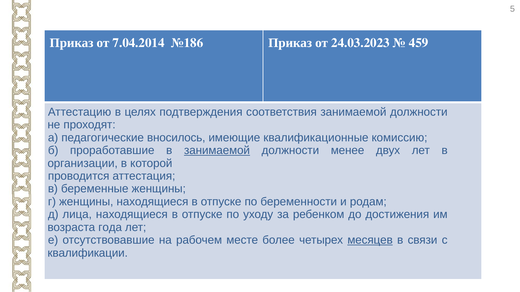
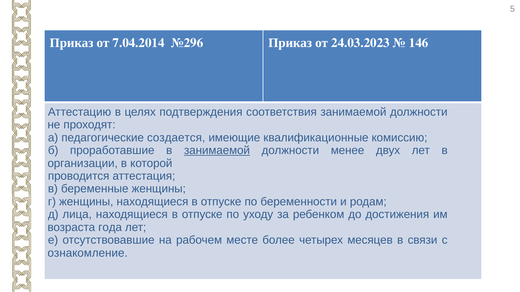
459: 459 -> 146
№186: №186 -> №296
вносилось: вносилось -> создается
месяцев underline: present -> none
квалификации: квалификации -> ознакомление
